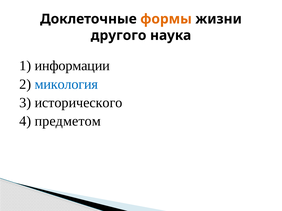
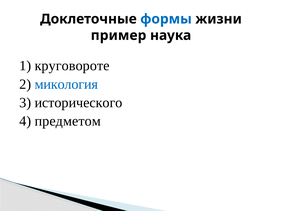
формы colour: orange -> blue
другого: другого -> пример
информации: информации -> круговороте
